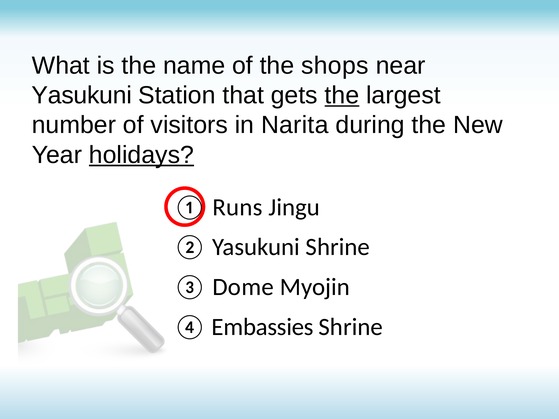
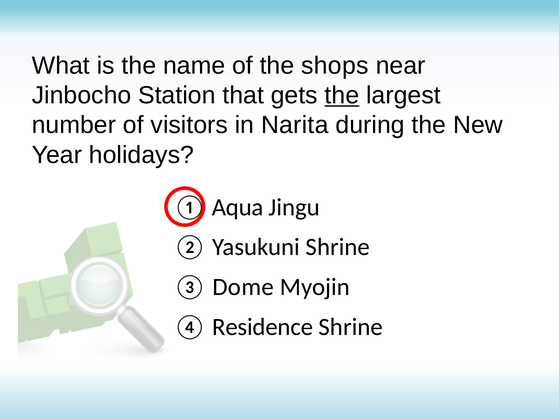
Yasukuni at (82, 95): Yasukuni -> Jinbocho
holidays underline: present -> none
Runs: Runs -> Aqua
Embassies: Embassies -> Residence
